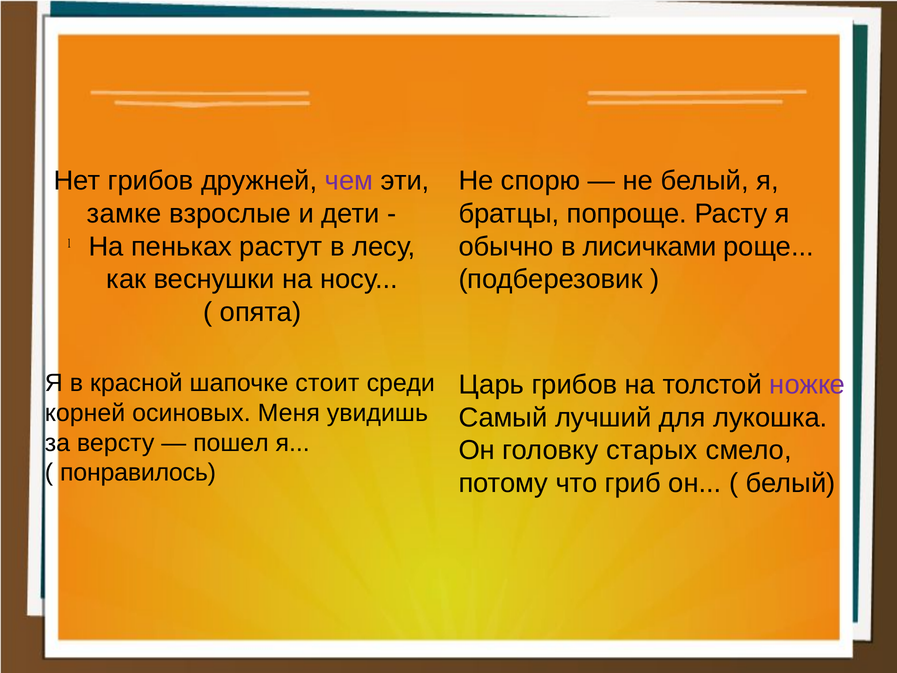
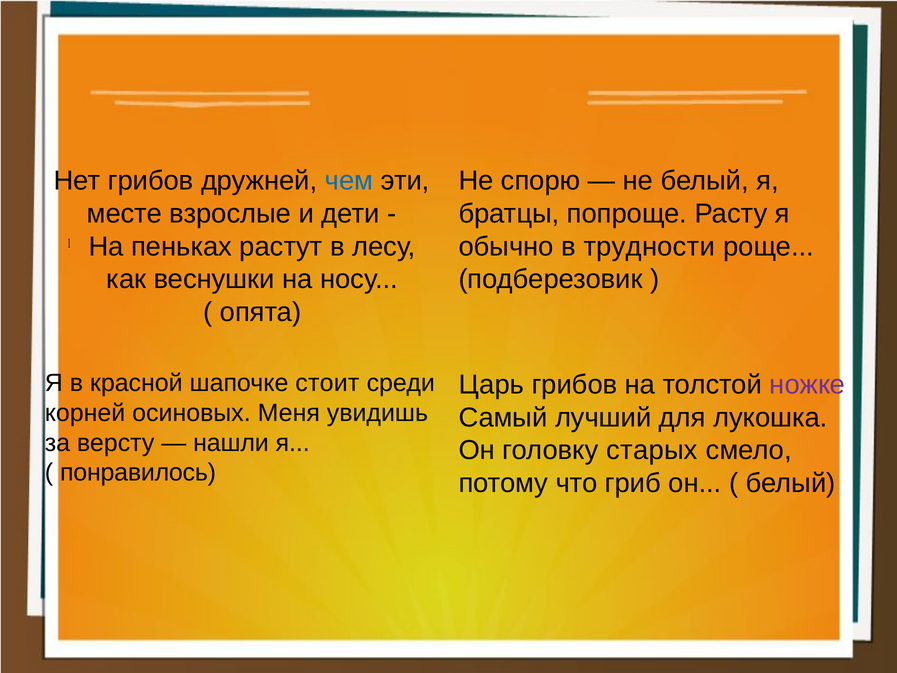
чем colour: purple -> blue
замке: замке -> месте
лисичками: лисичками -> трудности
пошел: пошел -> нашли
